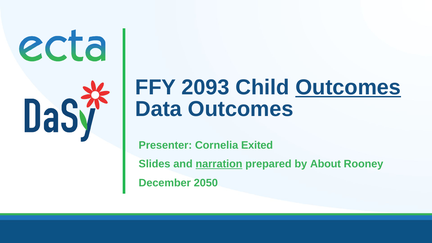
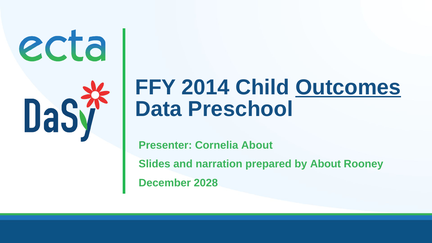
2093: 2093 -> 2014
Data Outcomes: Outcomes -> Preschool
Cornelia Exited: Exited -> About
narration underline: present -> none
2050: 2050 -> 2028
